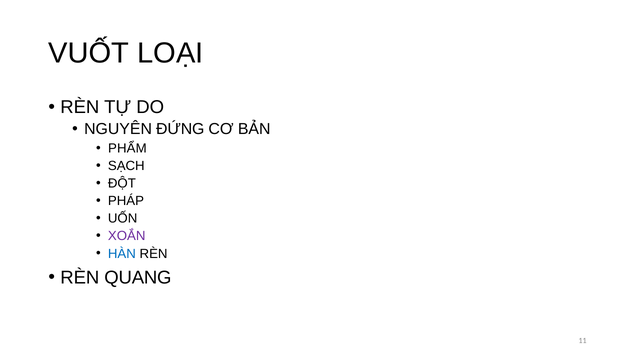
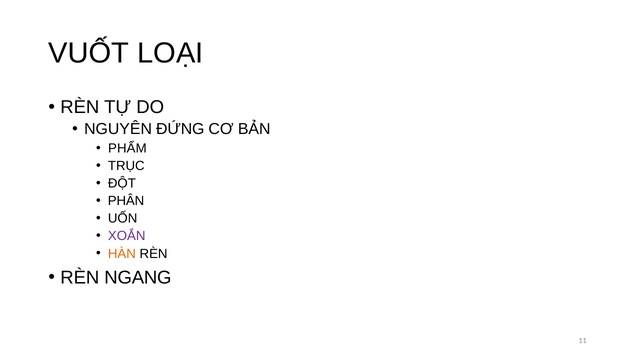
SẠCH: SẠCH -> TRỤC
PHÁP: PHÁP -> PHÂN
HÀN colour: blue -> orange
QUANG: QUANG -> NGANG
